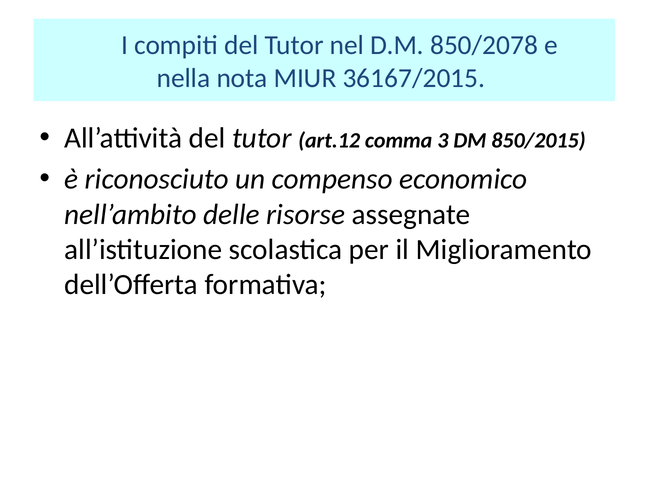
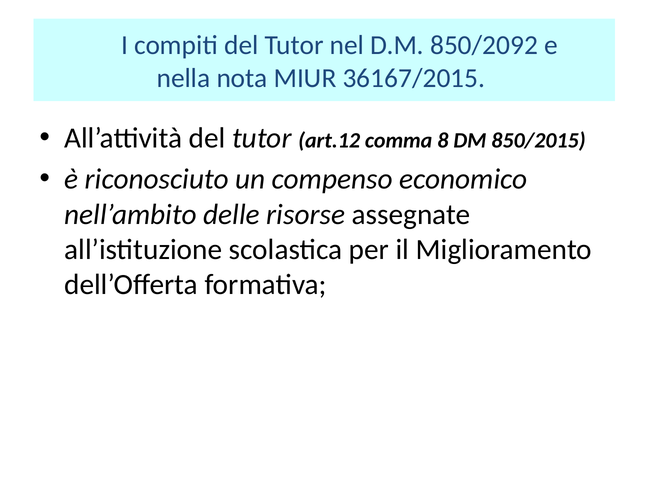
850/2078: 850/2078 -> 850/2092
3: 3 -> 8
